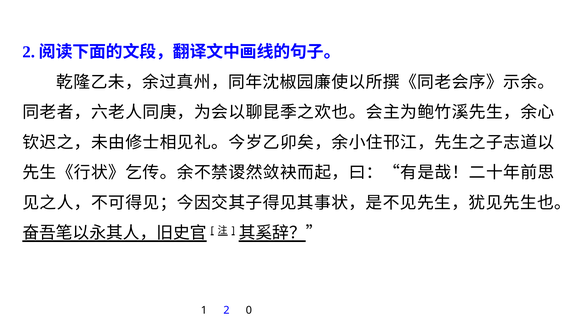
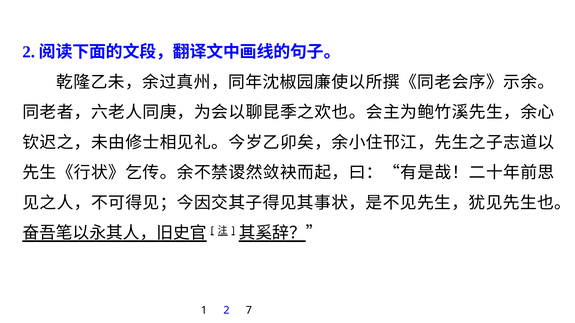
0: 0 -> 7
